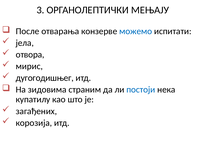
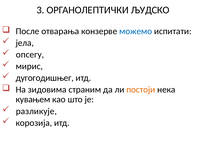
МЕЊАЈУ: МЕЊАЈУ -> ЉУДСКО
отвора: отвора -> опсегу
постоји colour: blue -> orange
купатилу: купатилу -> кувањем
загађених: загађених -> разликује
